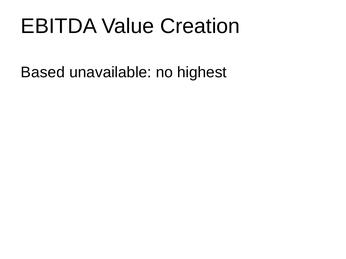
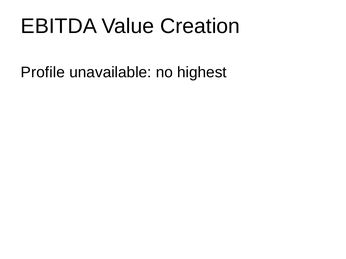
Based: Based -> Profile
